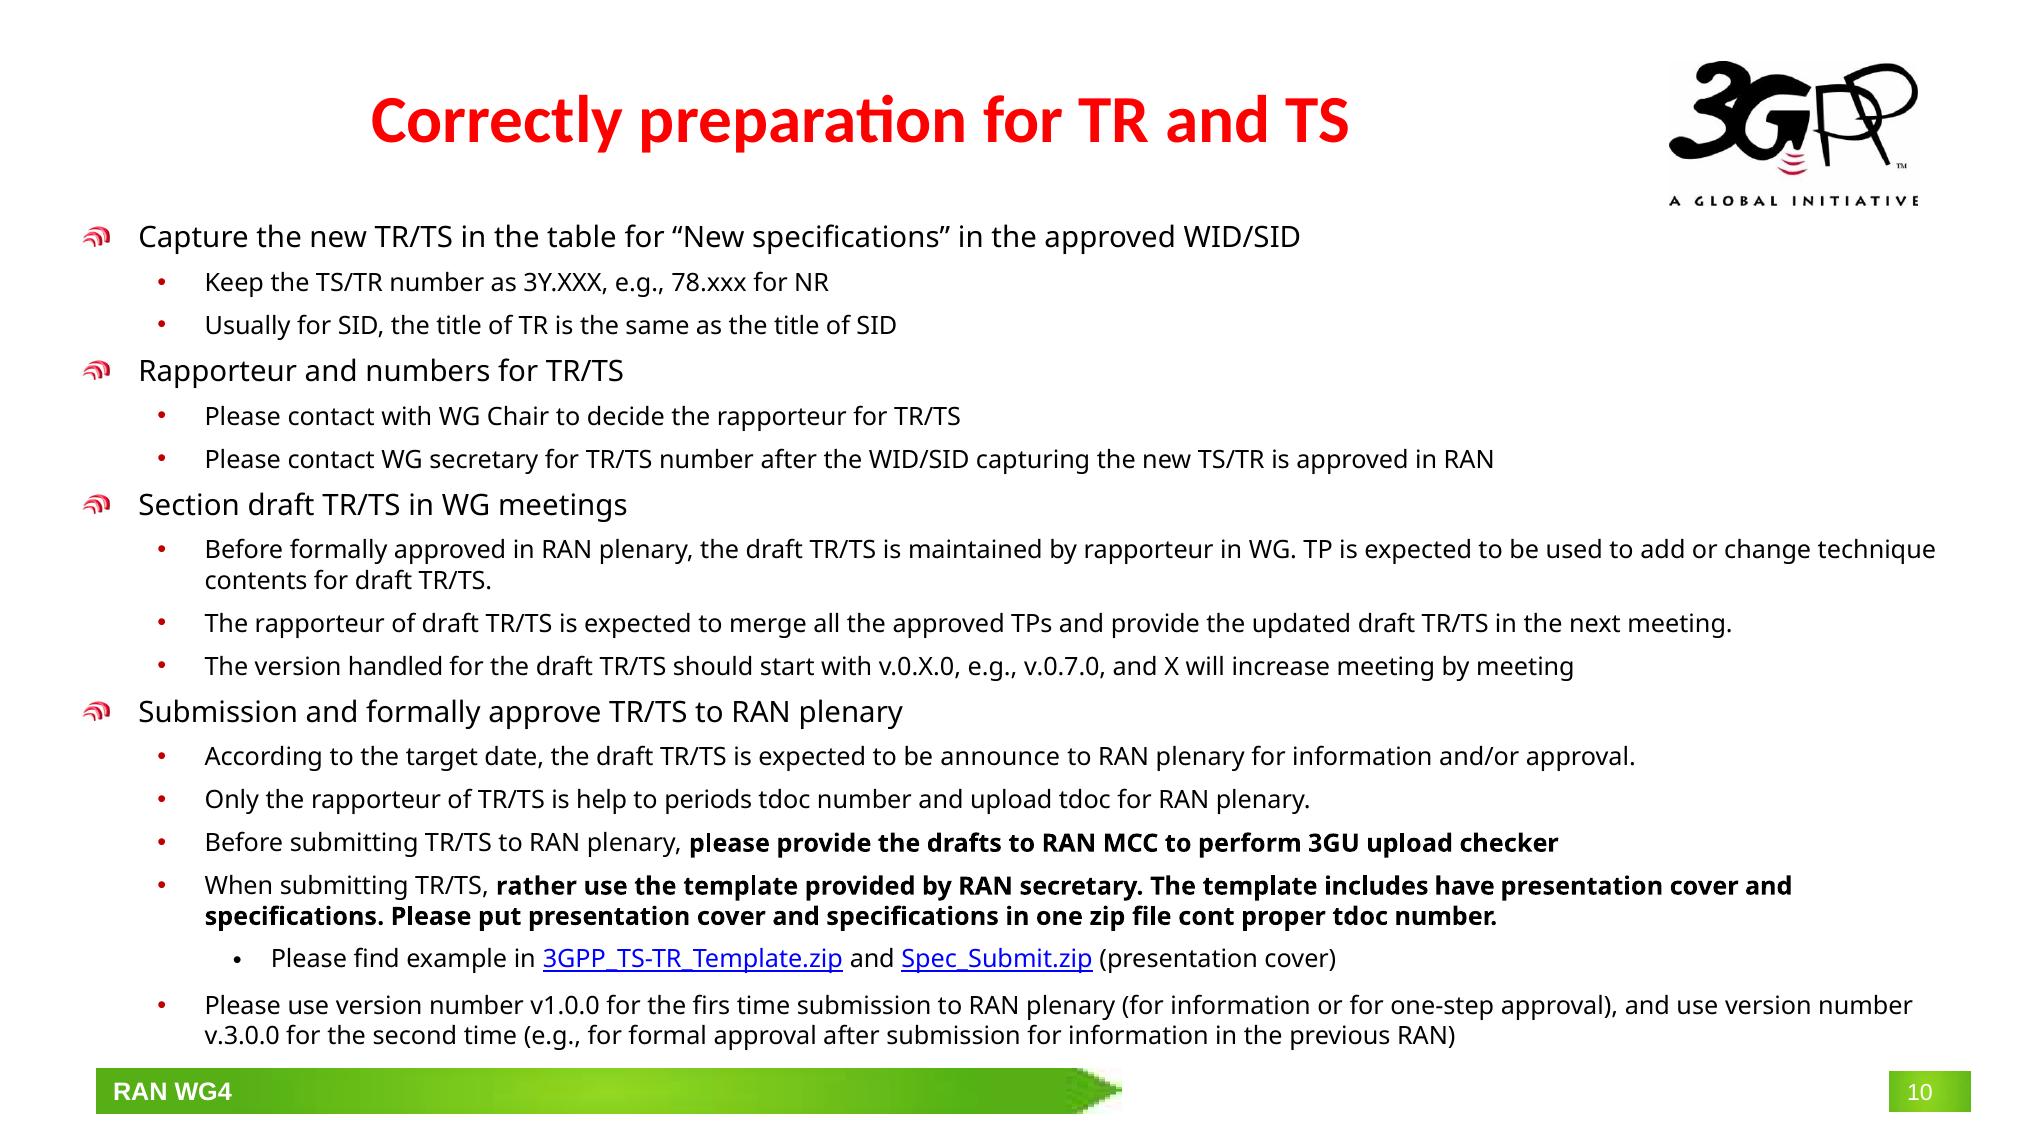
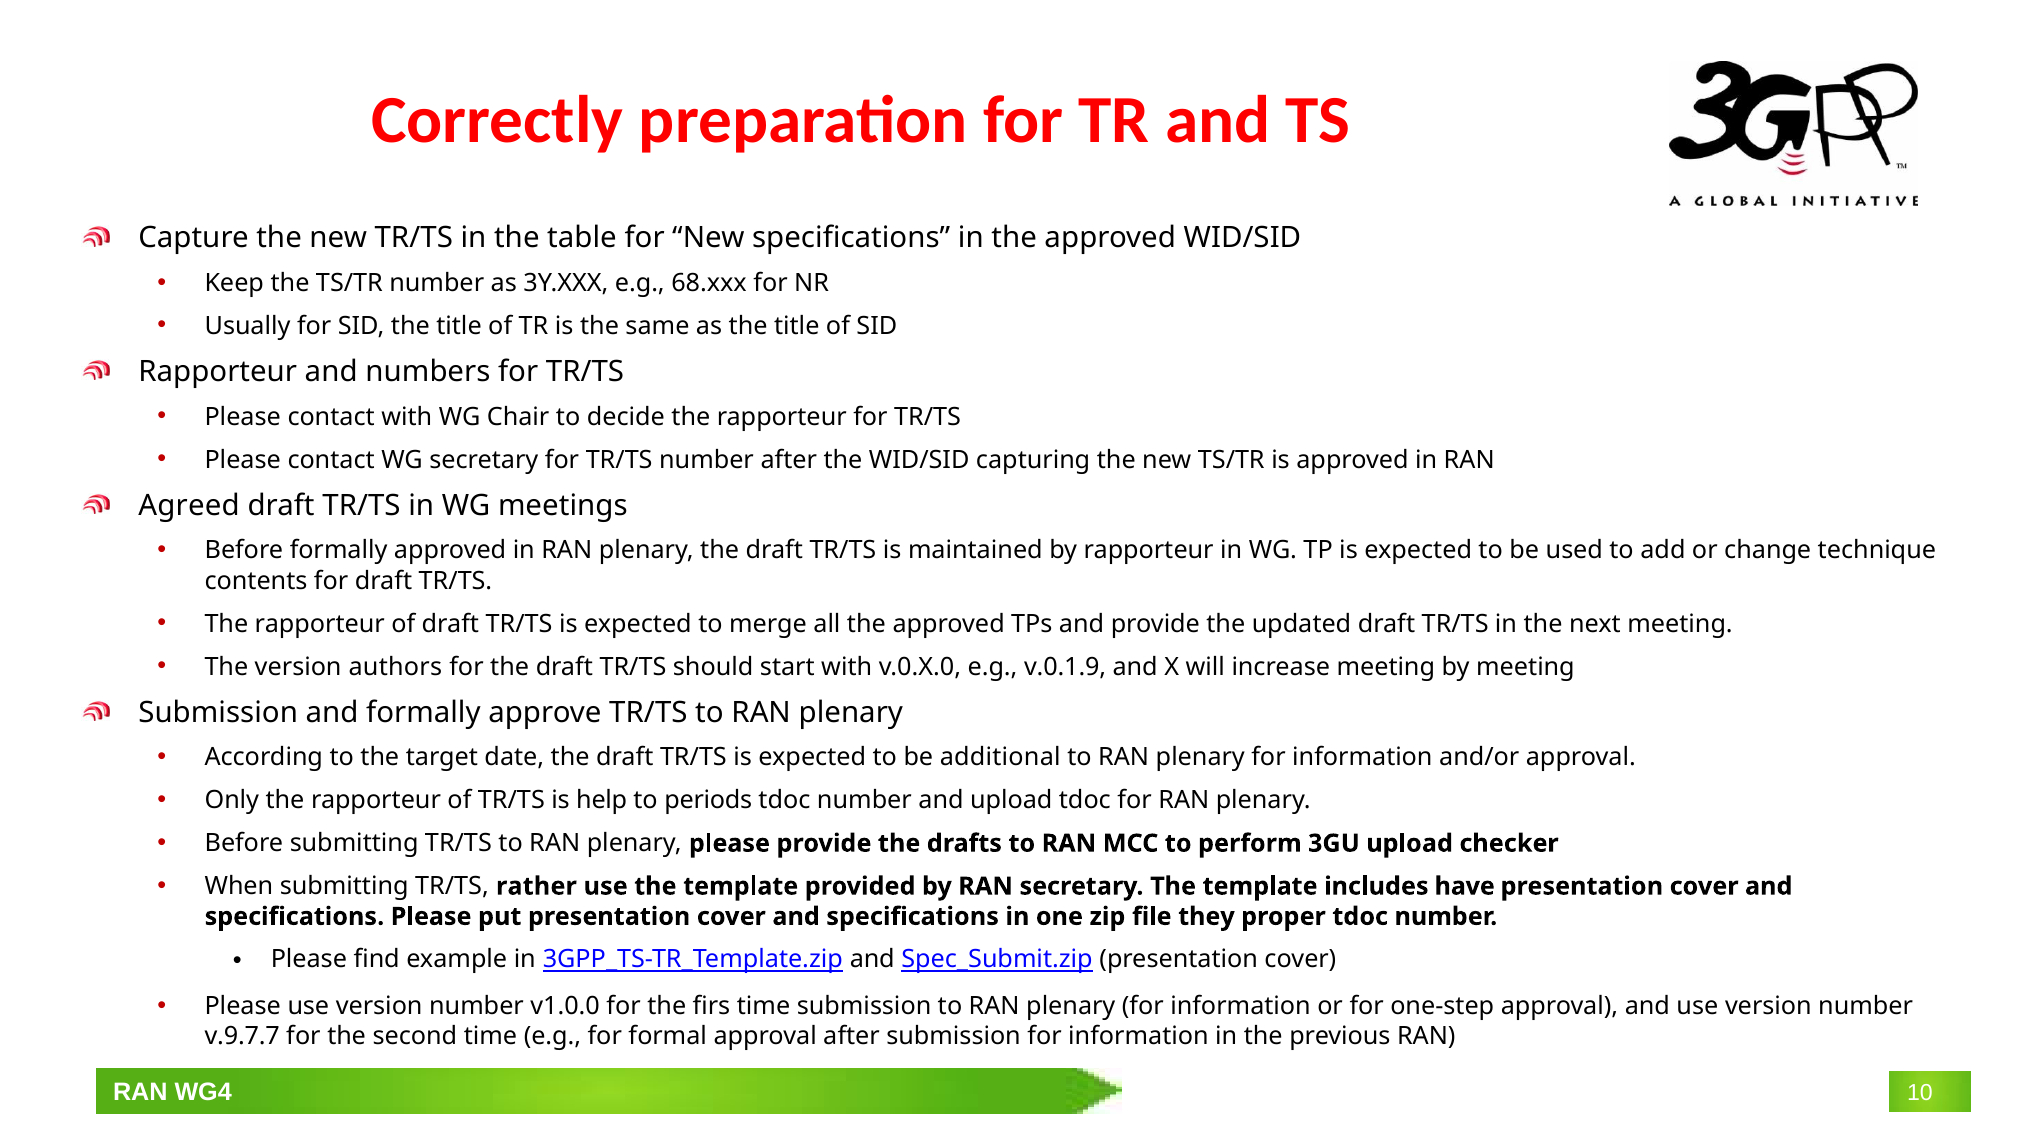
78.xxx: 78.xxx -> 68.xxx
Section: Section -> Agreed
handled: handled -> authors
v.0.7.0: v.0.7.0 -> v.0.1.9
announce: announce -> additional
cont: cont -> they
v.3.0.0: v.3.0.0 -> v.9.7.7
